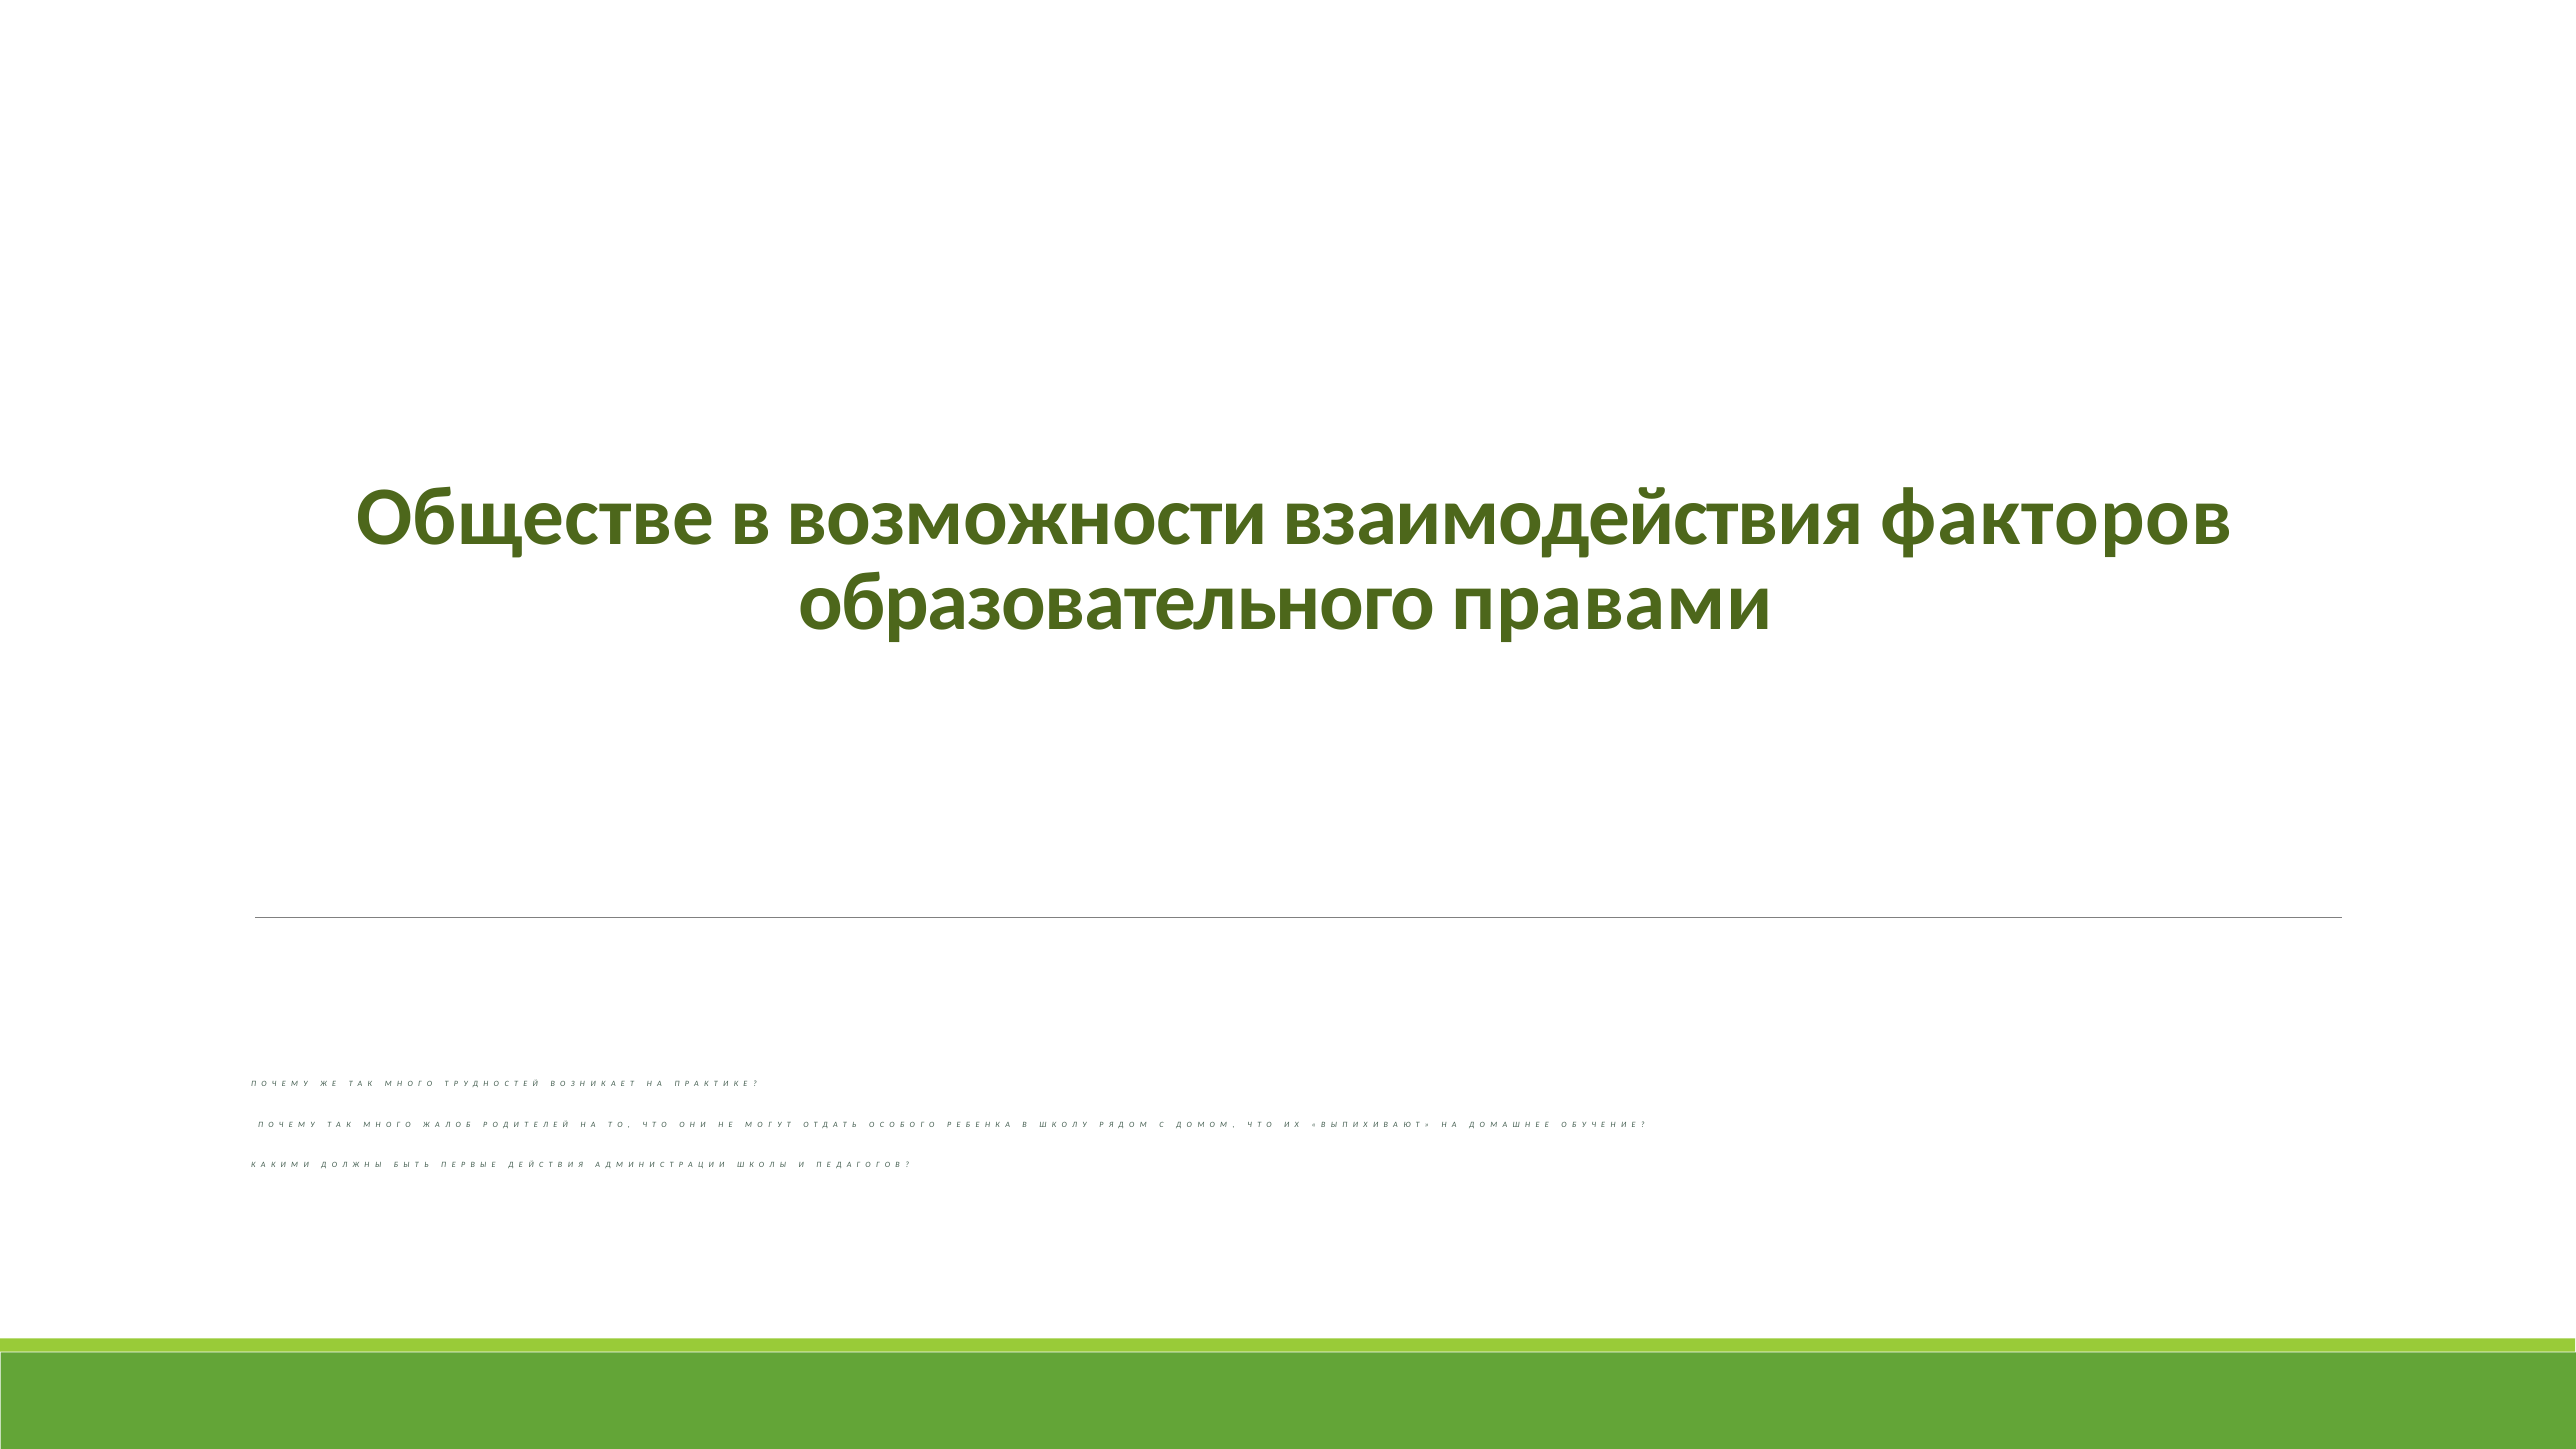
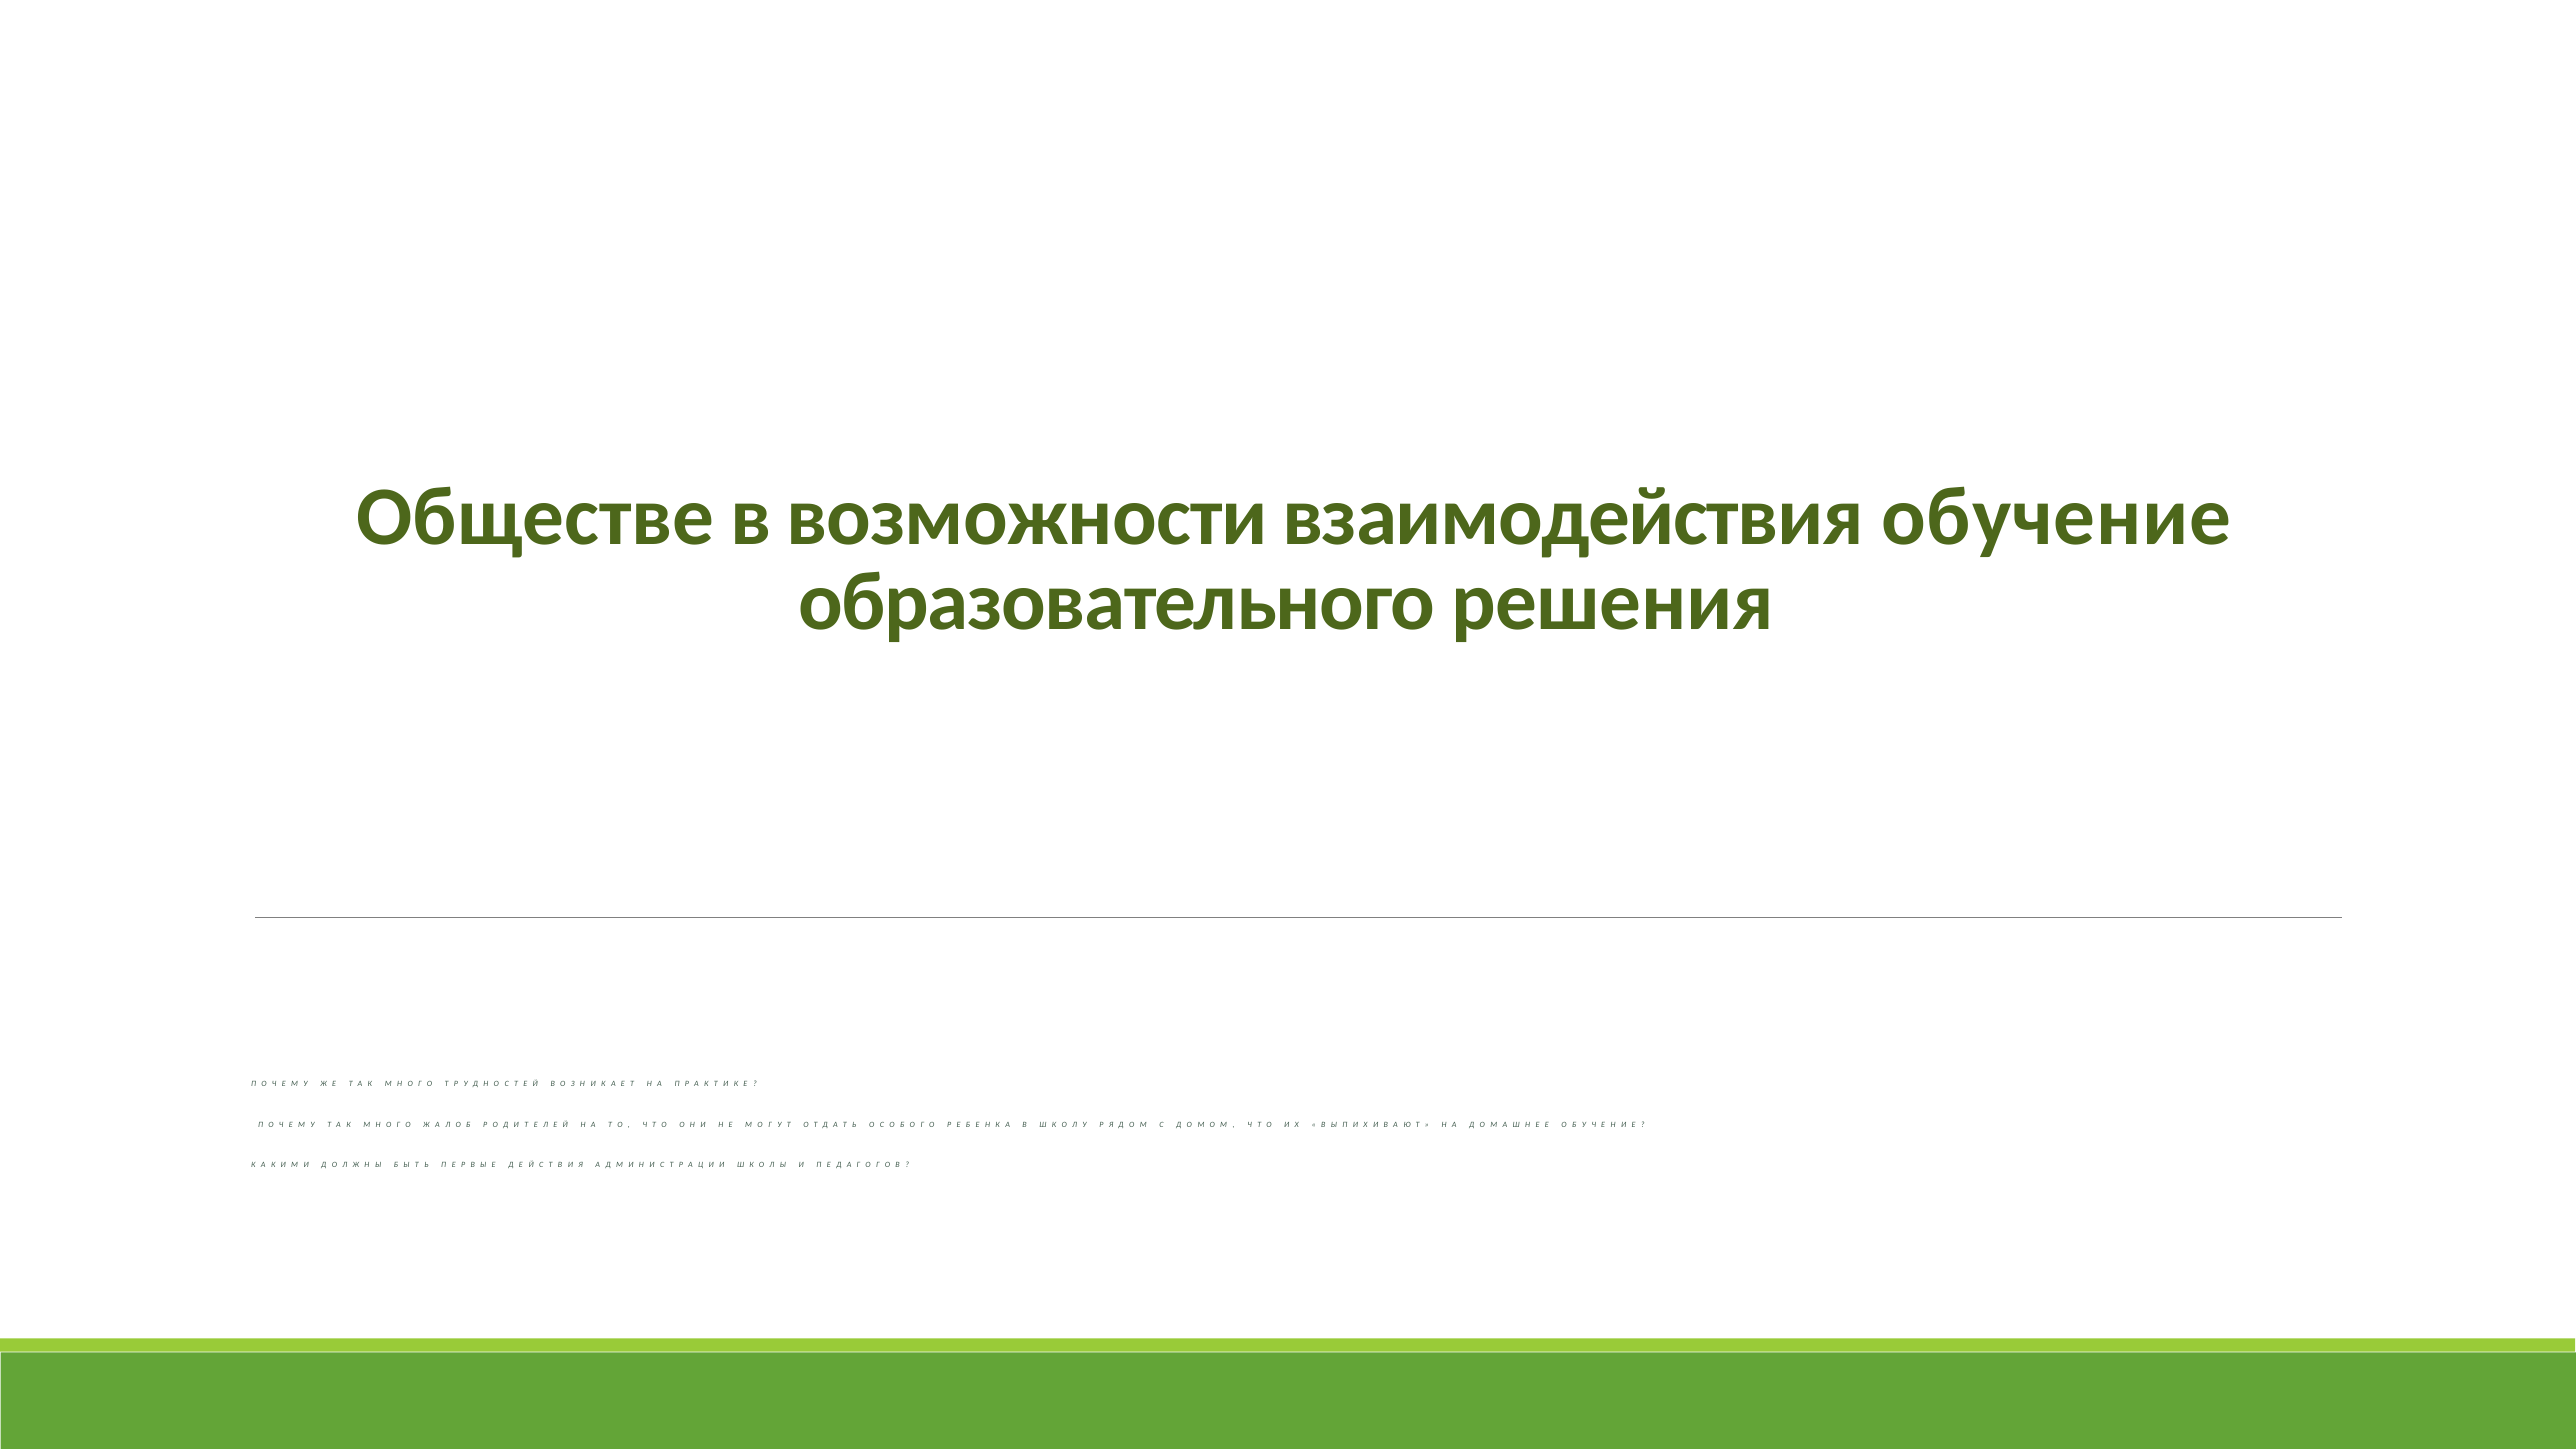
факторов: факторов -> обучение
правами: правами -> решения
